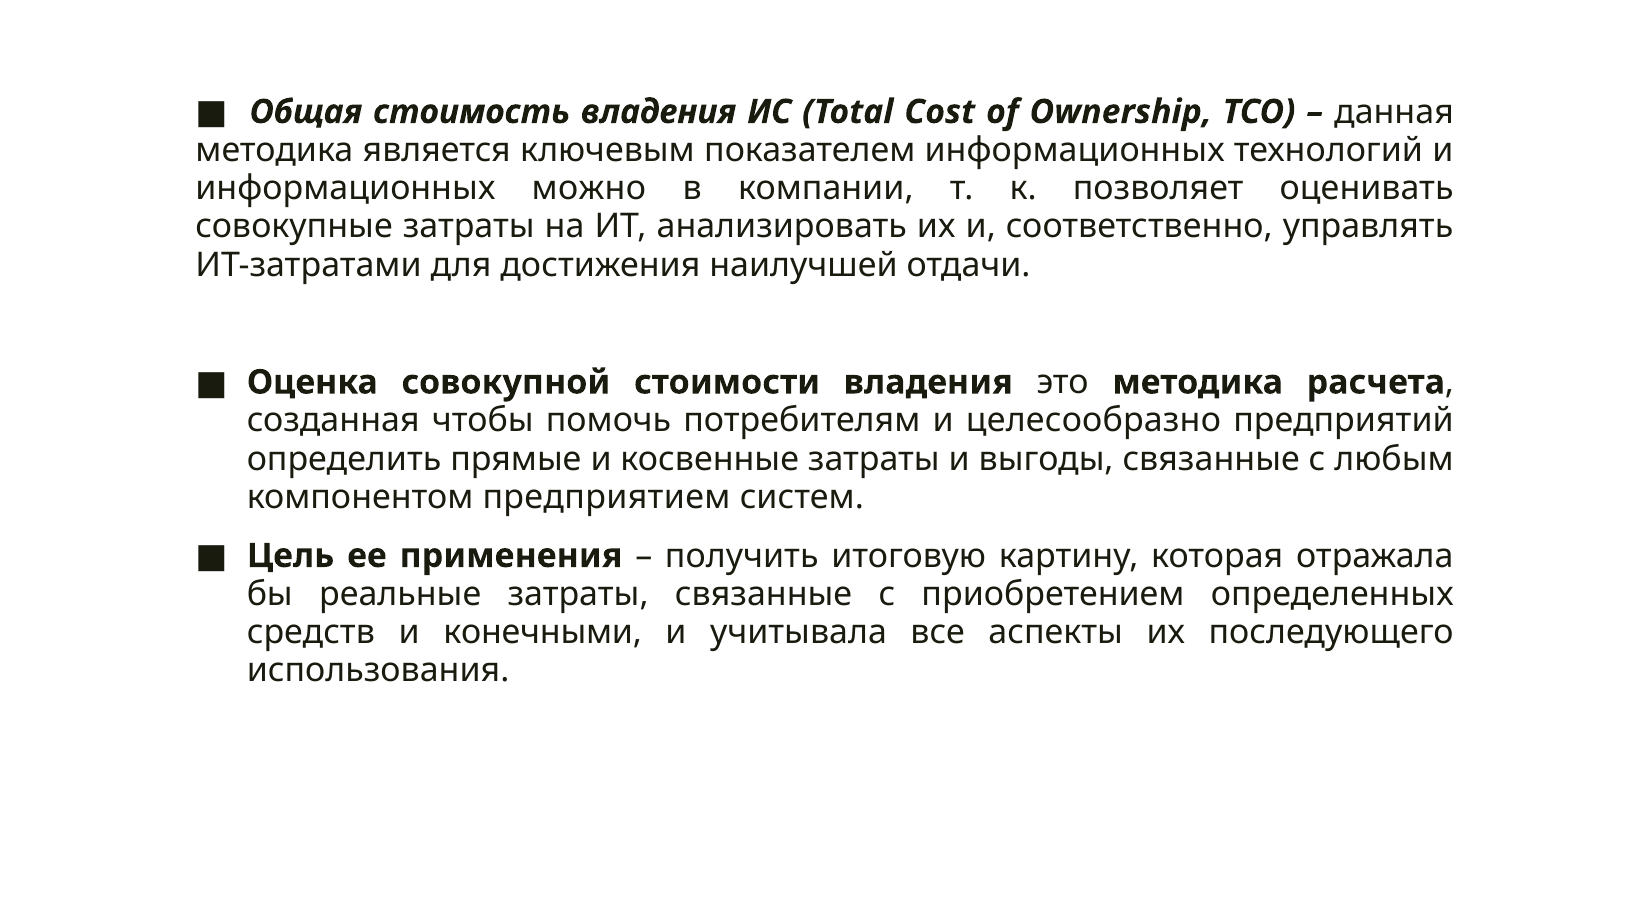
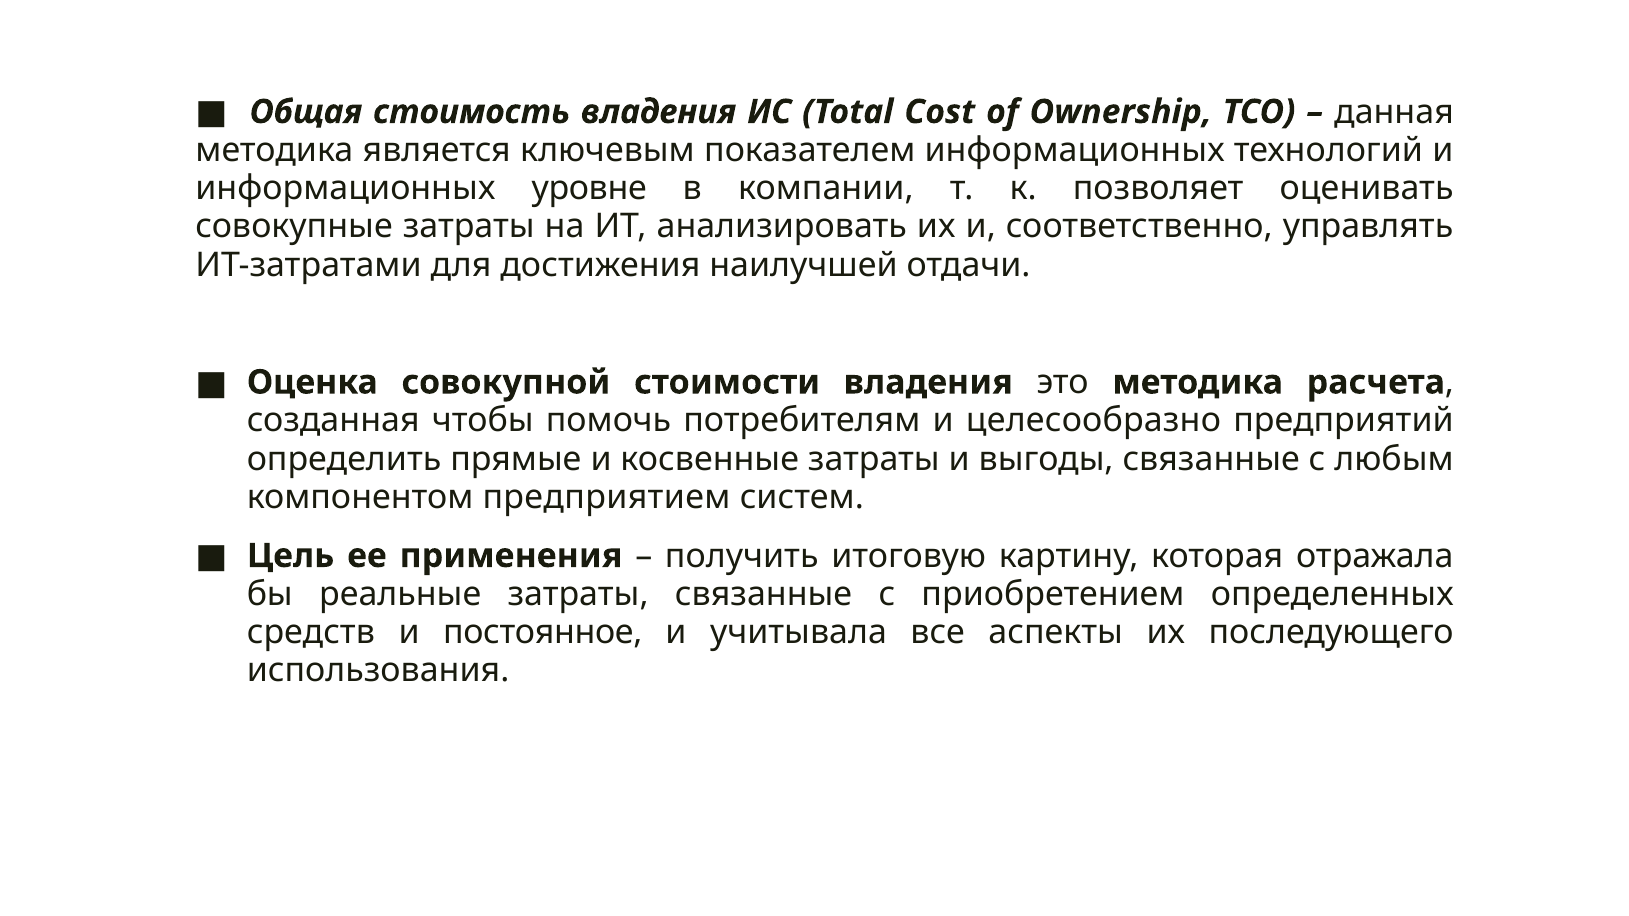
можно: можно -> уровне
конечными: конечными -> постоянное
